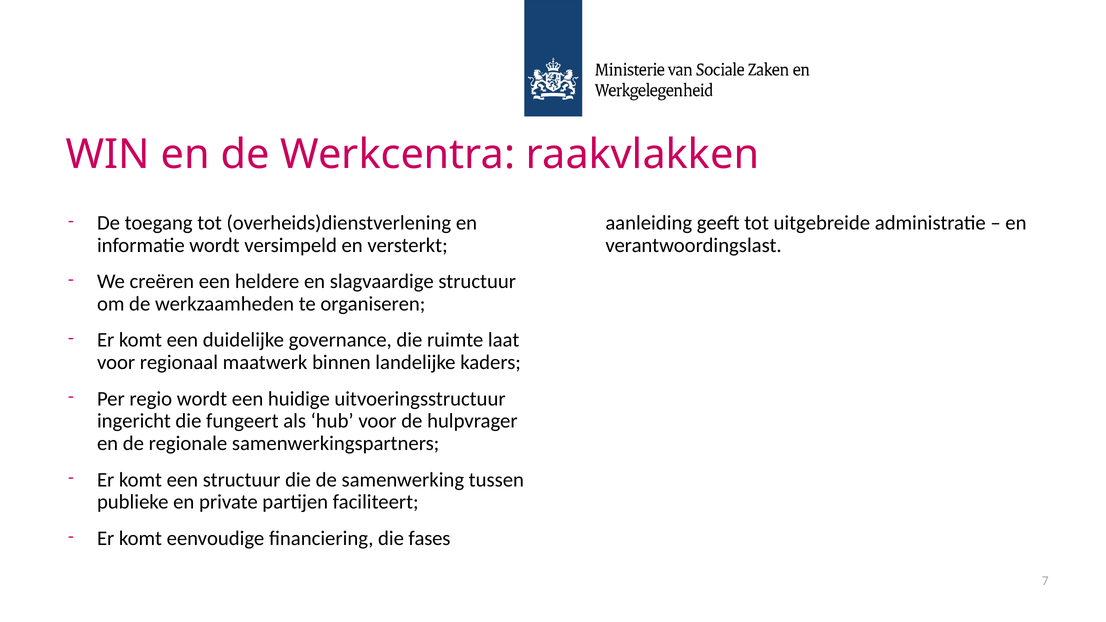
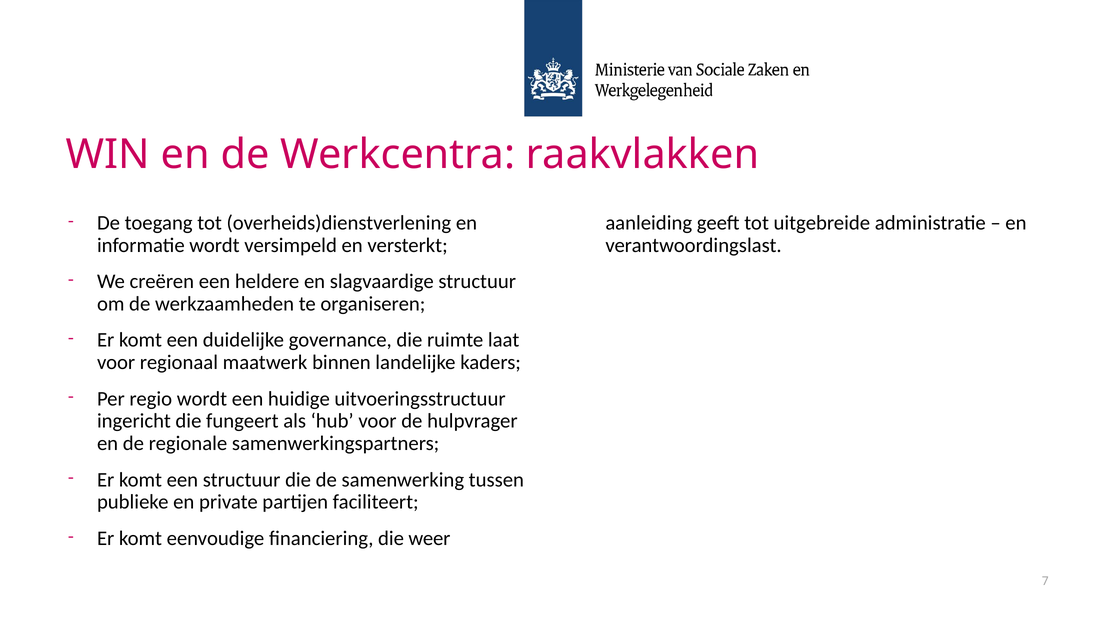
fases: fases -> weer
